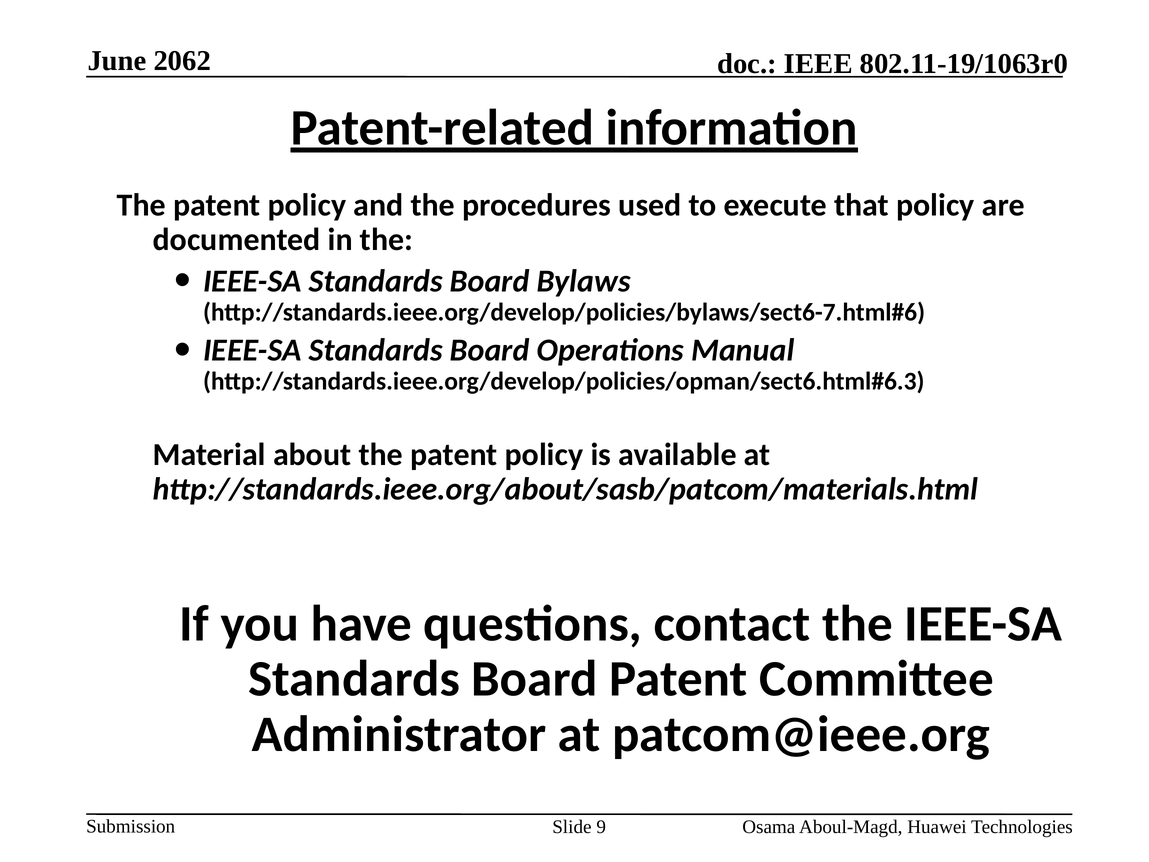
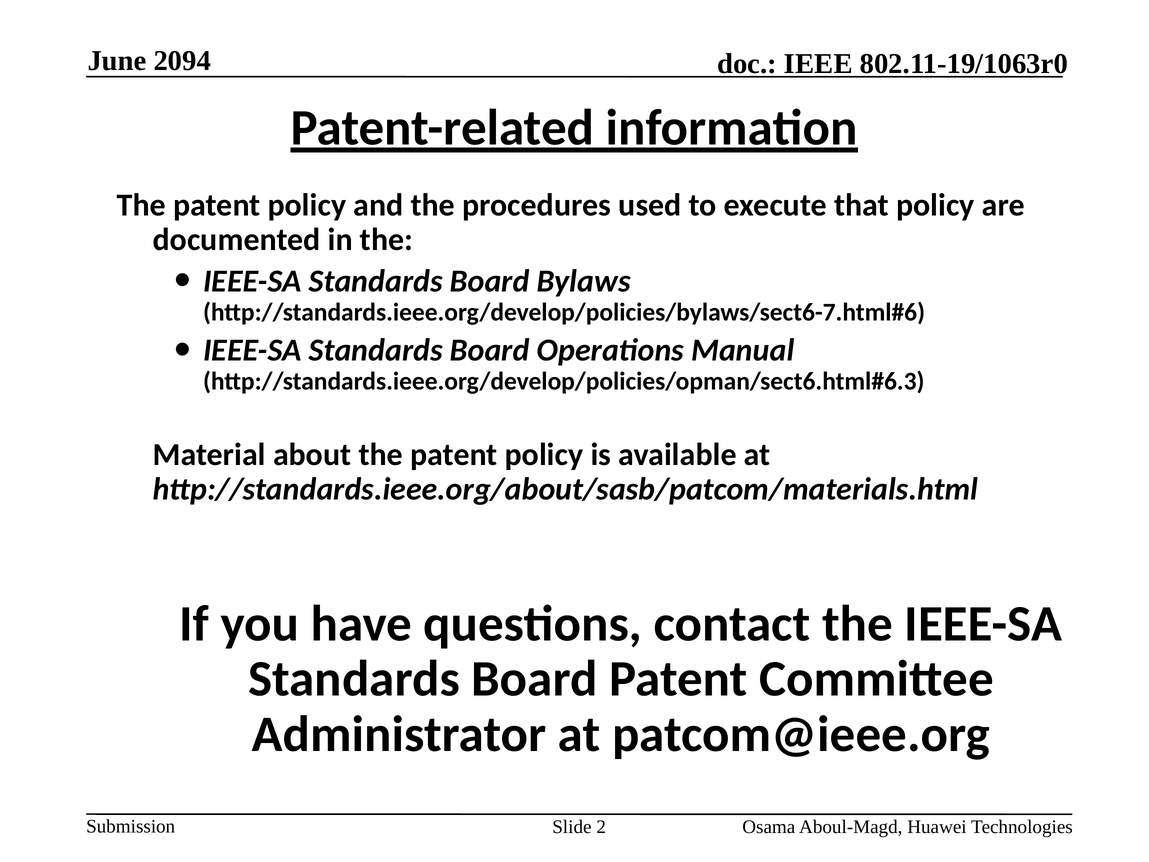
2062: 2062 -> 2094
9: 9 -> 2
